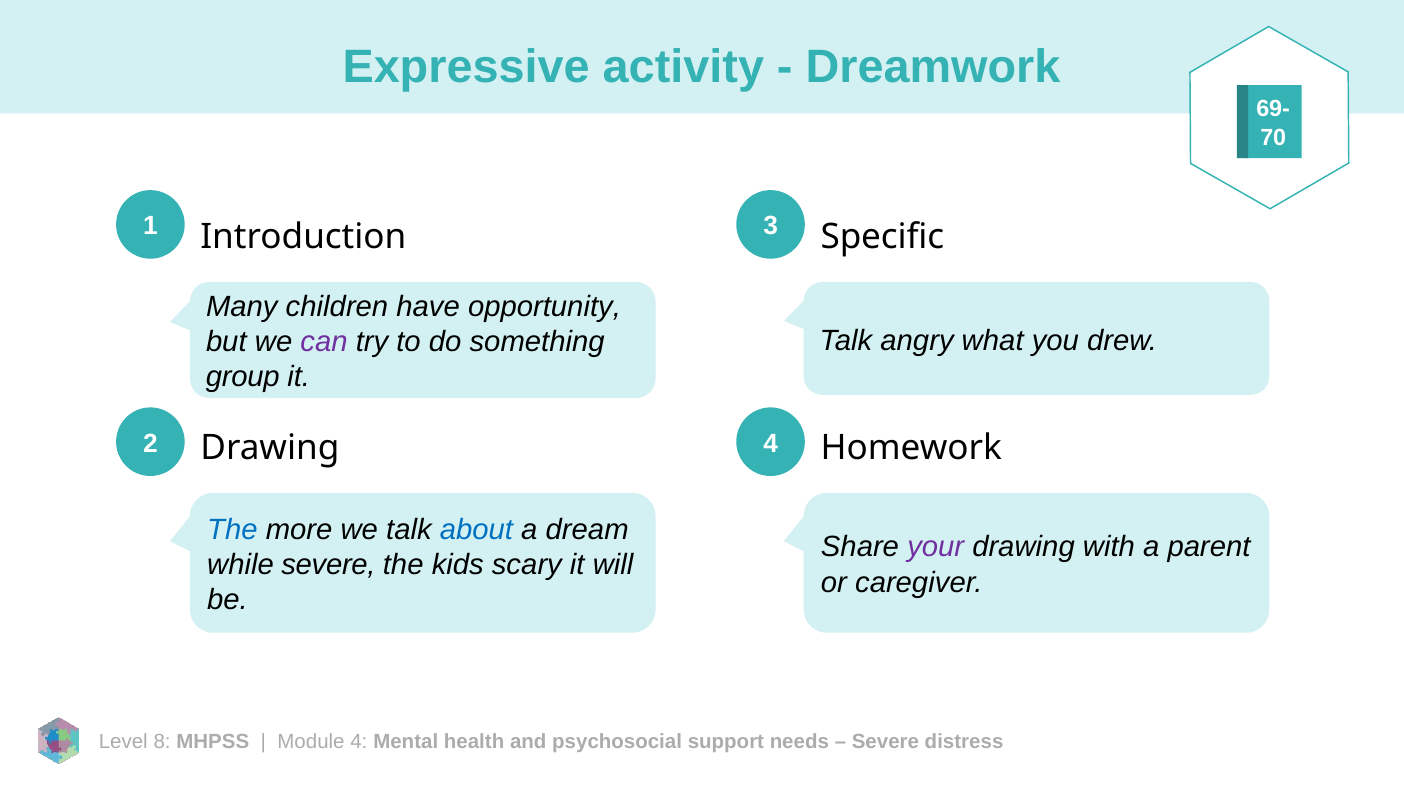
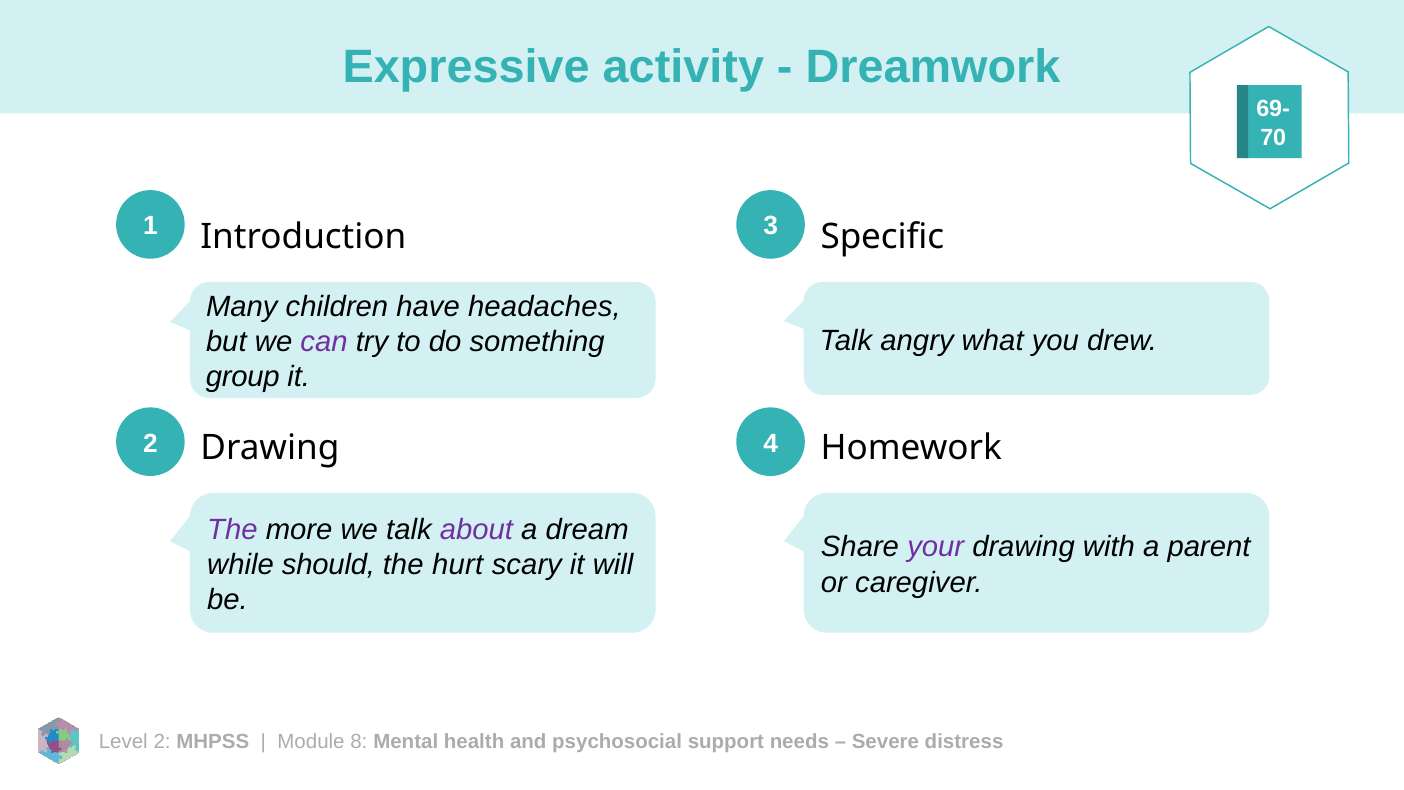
opportunity: opportunity -> headaches
The at (232, 530) colour: blue -> purple
about colour: blue -> purple
while severe: severe -> should
kids: kids -> hurt
8 at (162, 742): 8 -> 2
4 at (359, 742): 4 -> 8
